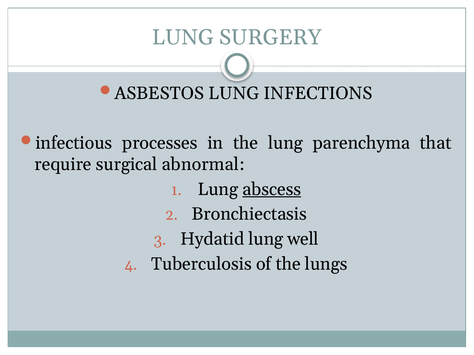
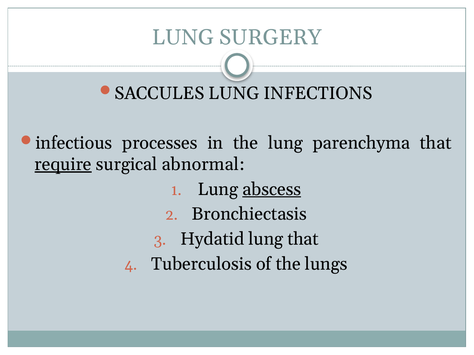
ASBESTOS: ASBESTOS -> SACCULES
require underline: none -> present
lung well: well -> that
